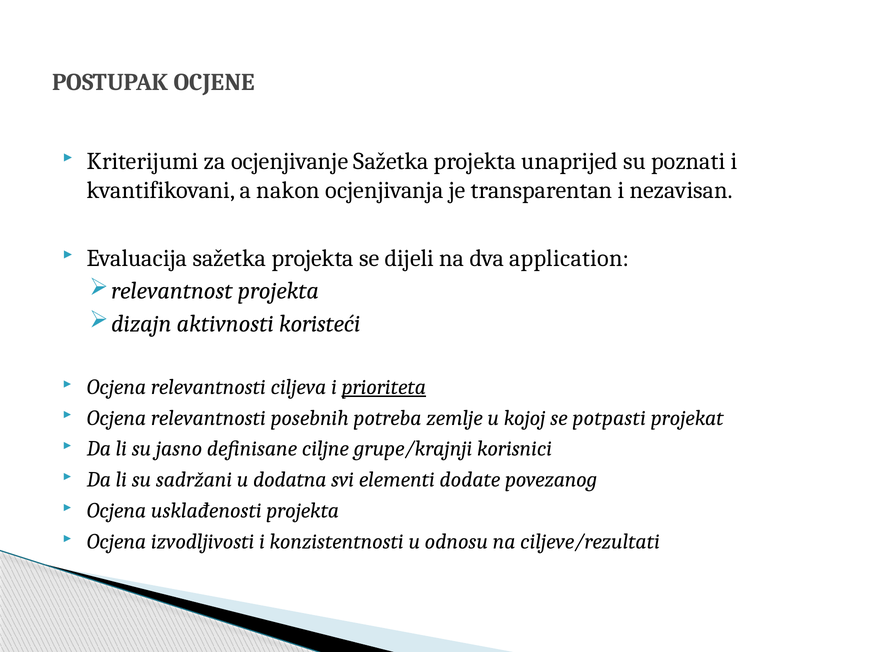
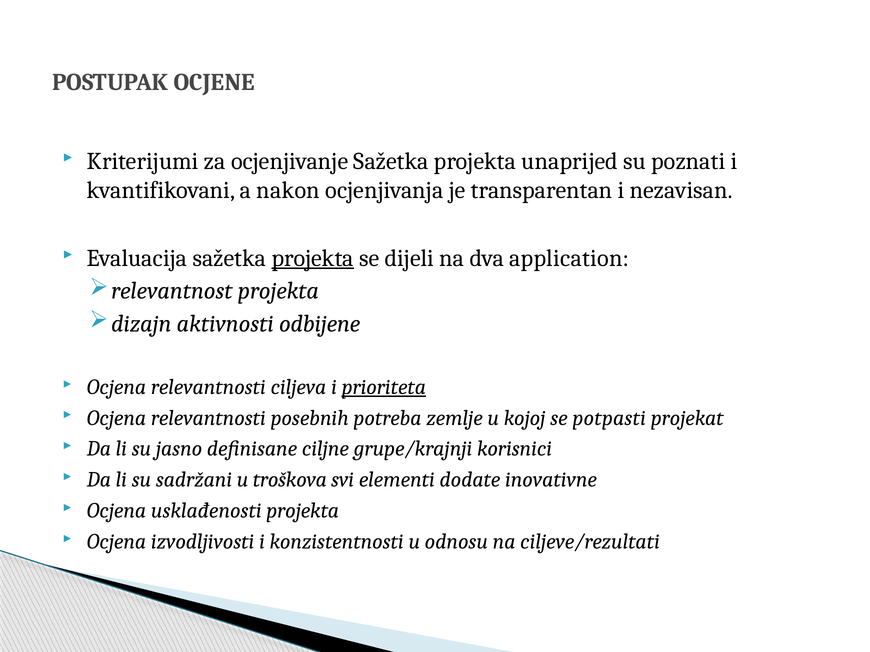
projekta at (313, 258) underline: none -> present
koristeći: koristeći -> odbijene
dodatna: dodatna -> troškova
povezanog: povezanog -> inovativne
